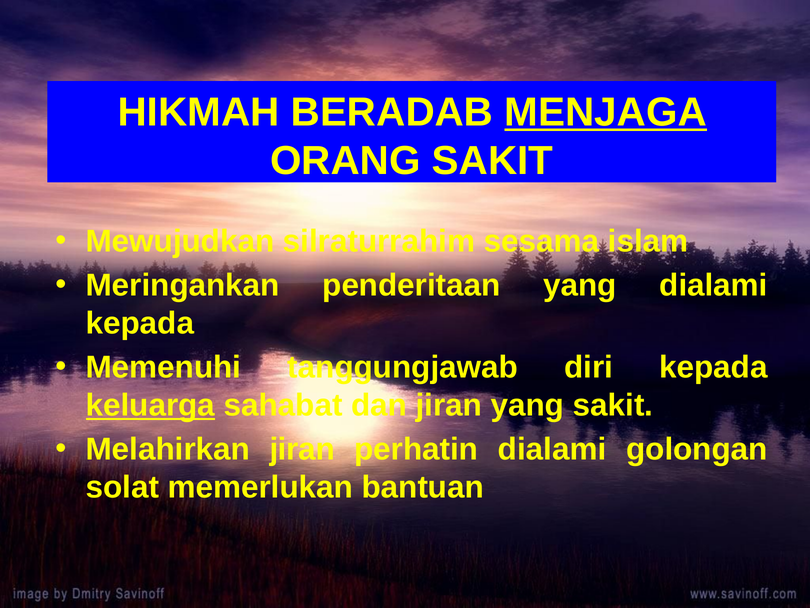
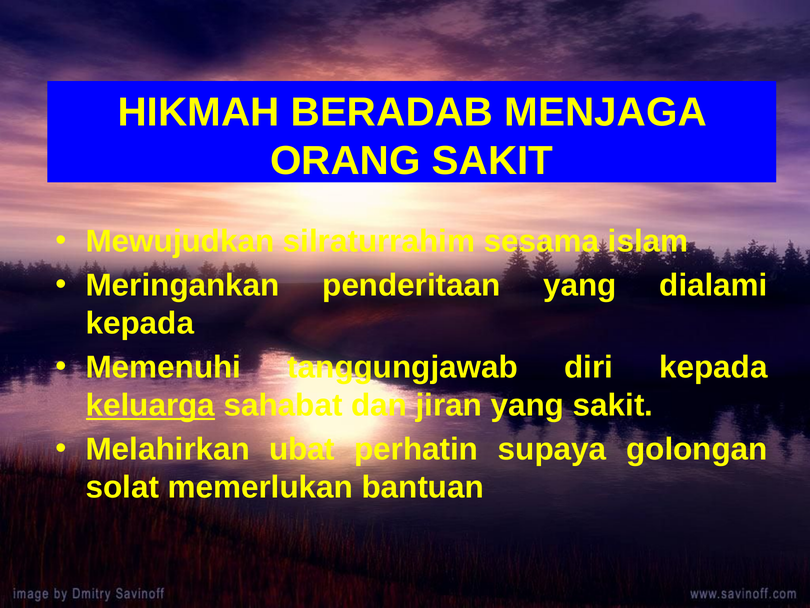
MENJAGA underline: present -> none
Melahirkan jiran: jiran -> ubat
perhatin dialami: dialami -> supaya
